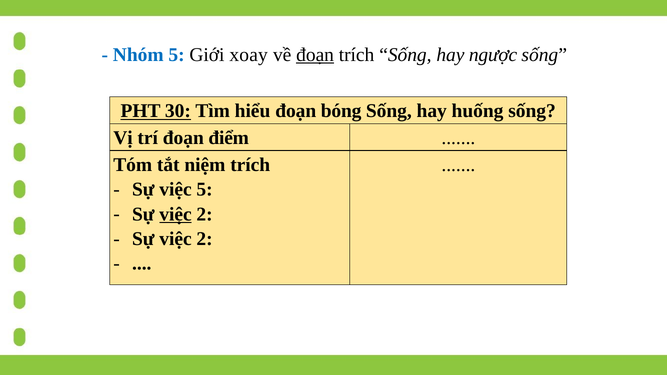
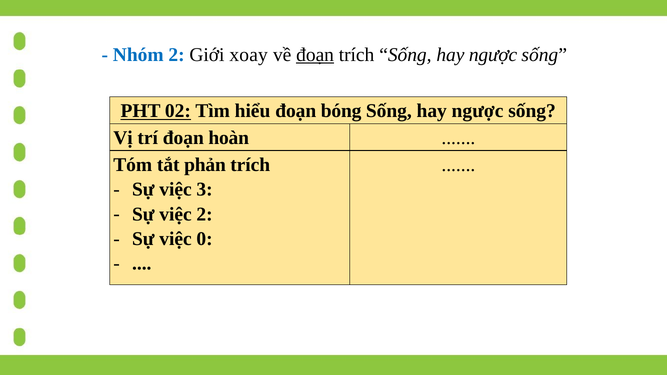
Nhóm 5: 5 -> 2
30: 30 -> 02
huống at (478, 111): huống -> ngược
điểm: điểm -> hoàn
niệm: niệm -> phản
việc 5: 5 -> 3
việc at (176, 214) underline: present -> none
2 at (205, 239): 2 -> 0
